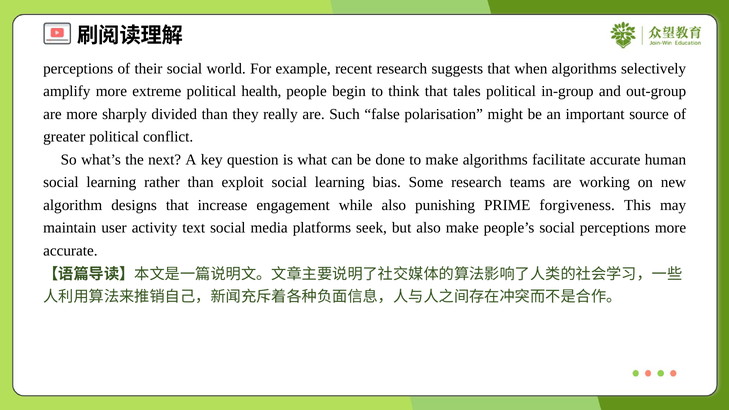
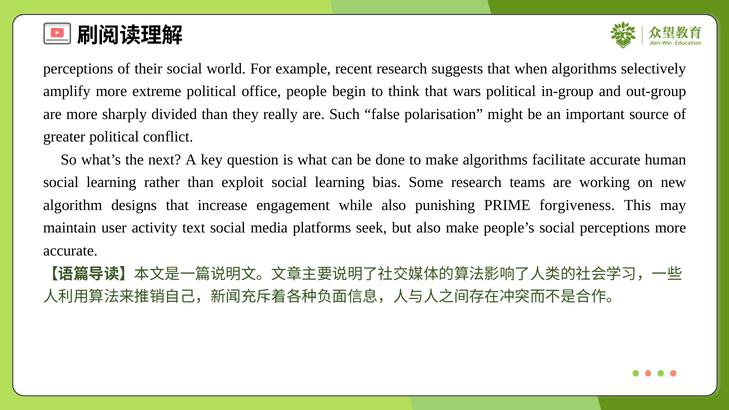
health: health -> office
tales: tales -> wars
